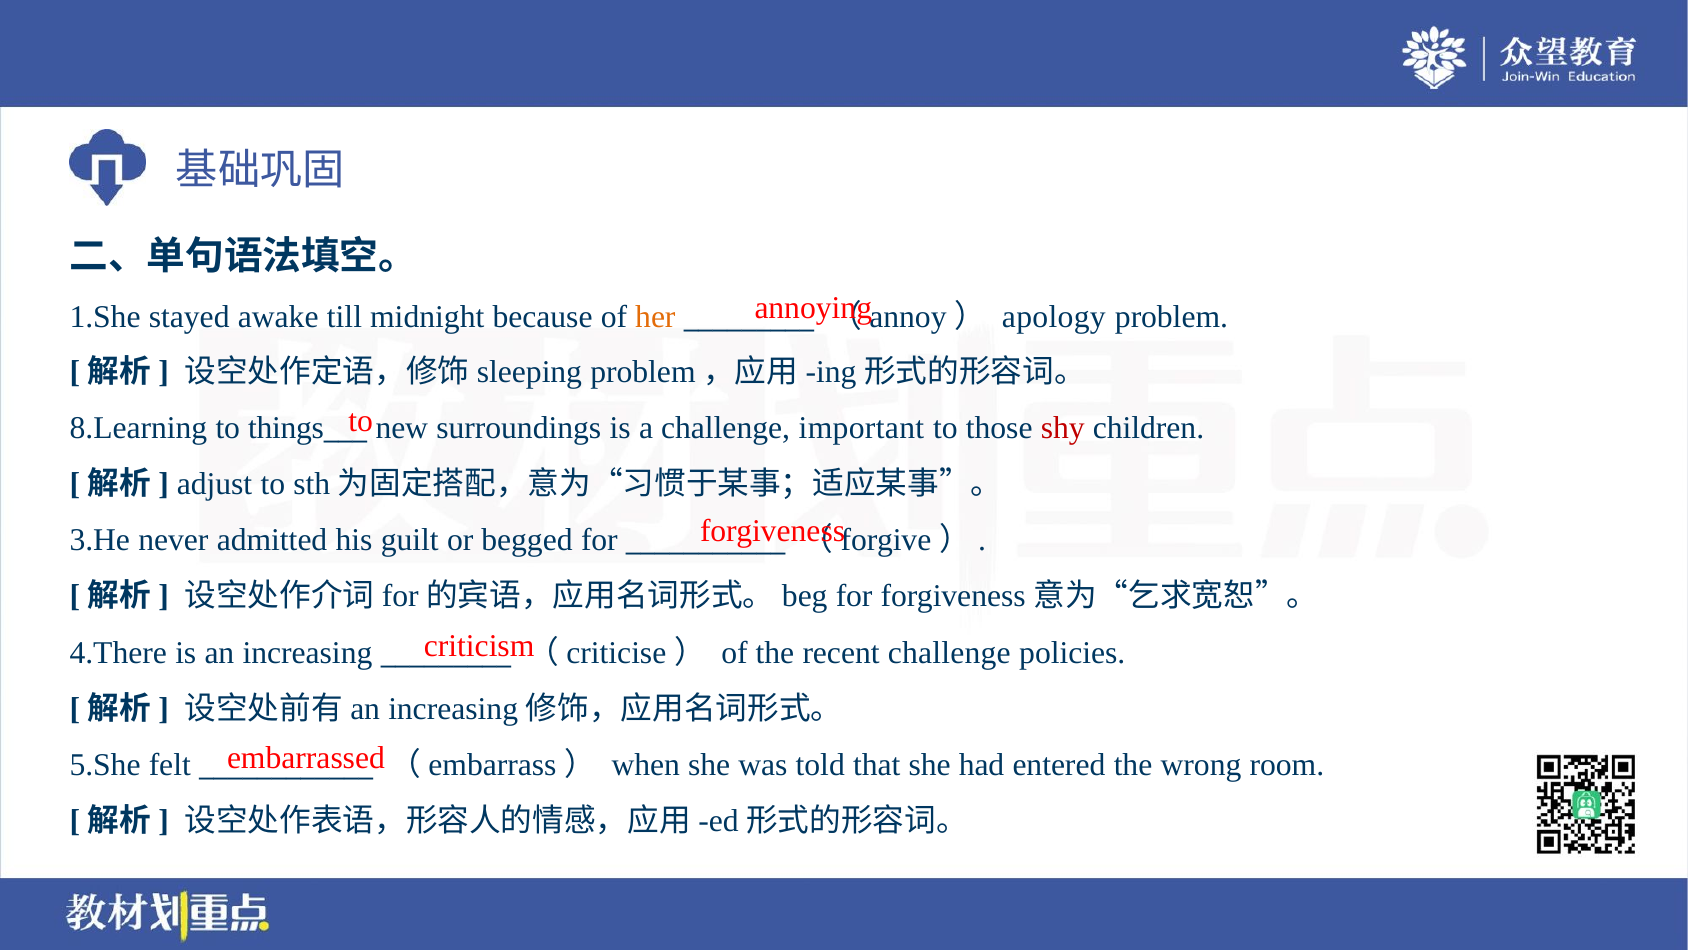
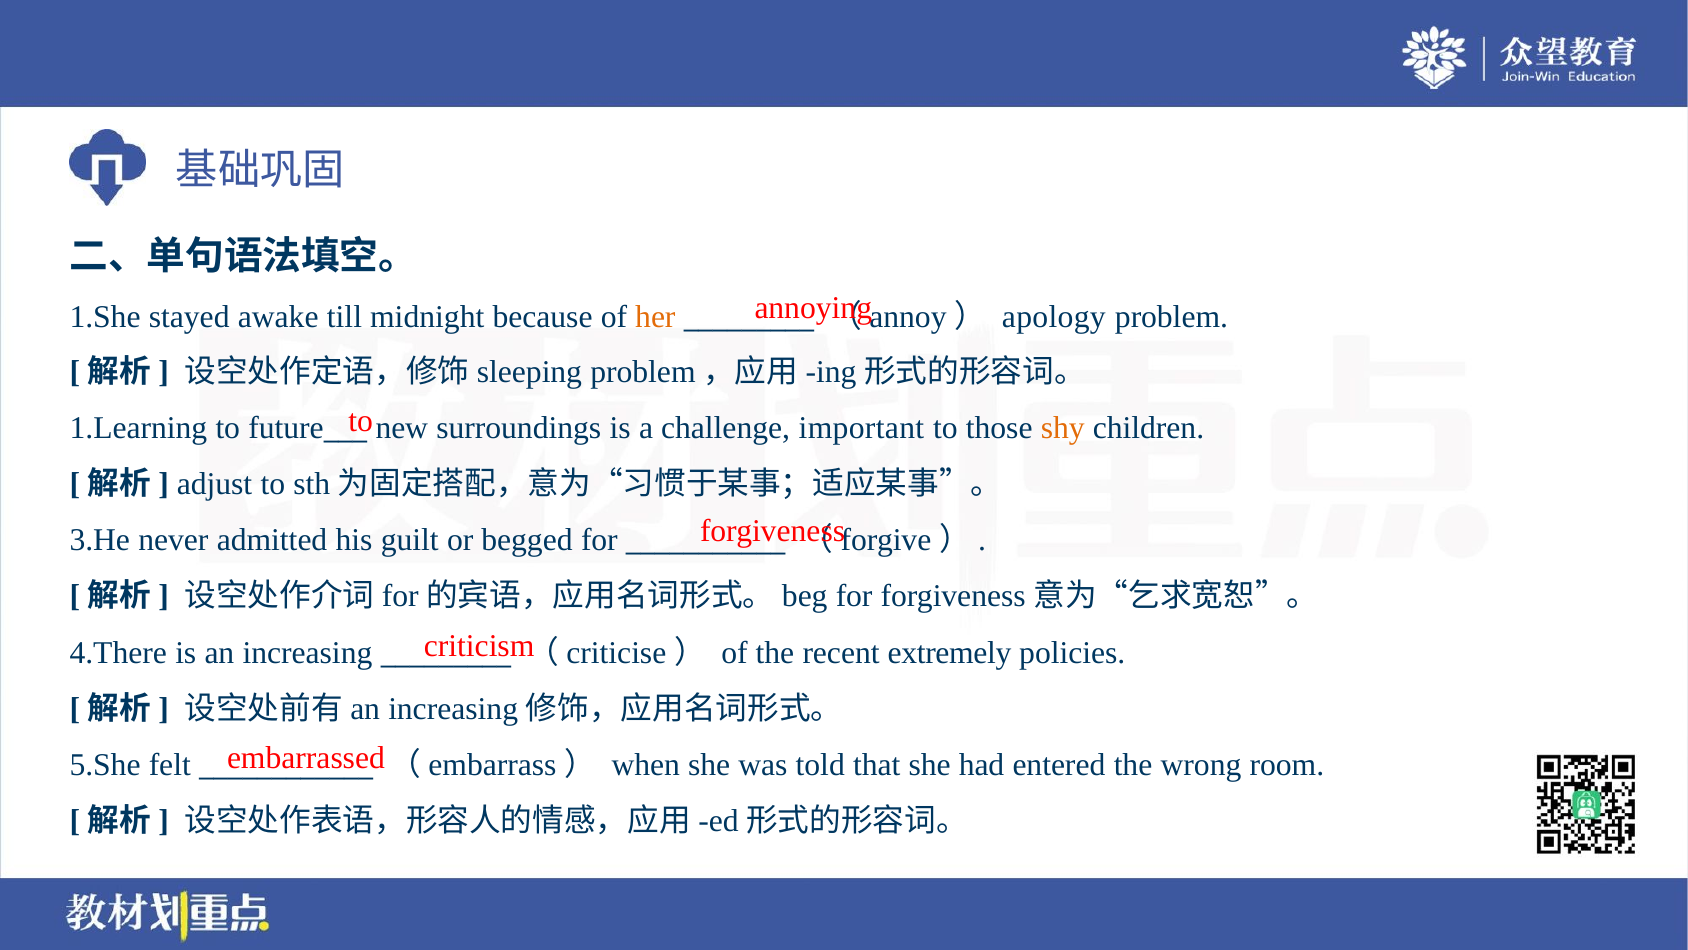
8.Learning: 8.Learning -> 1.Learning
things: things -> future
shy colour: red -> orange
recent challenge: challenge -> extremely
